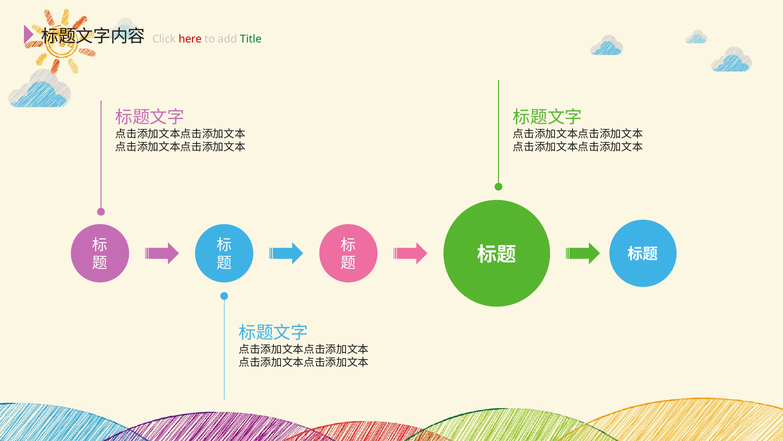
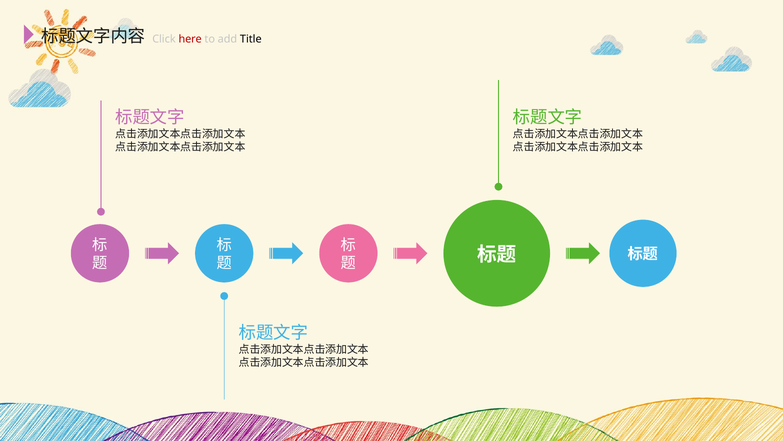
Title colour: green -> black
